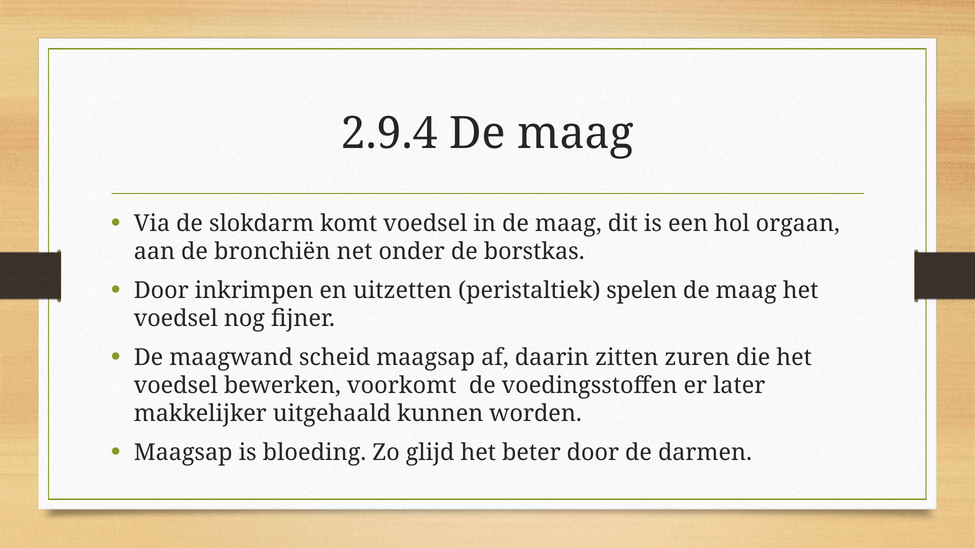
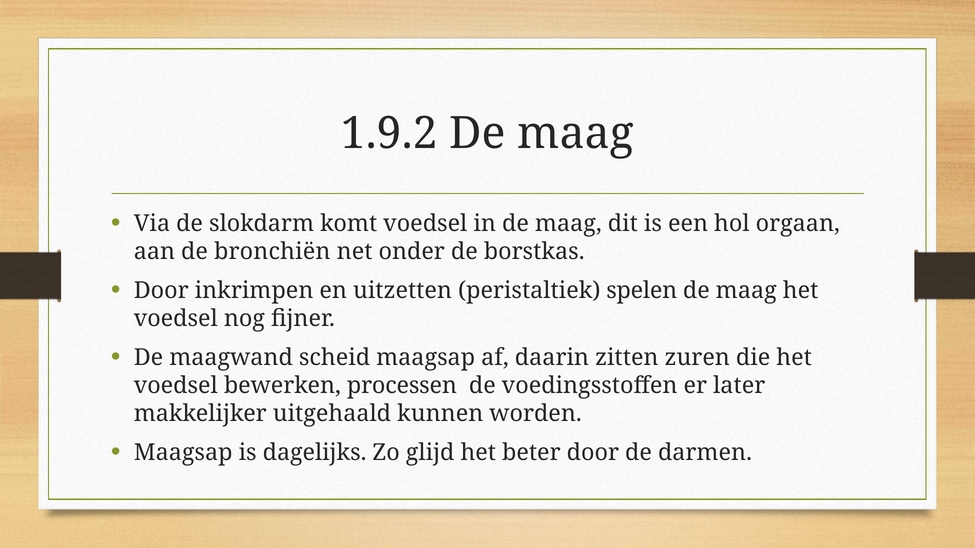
2.9.4: 2.9.4 -> 1.9.2
voorkomt: voorkomt -> processen
bloeding: bloeding -> dagelijks
